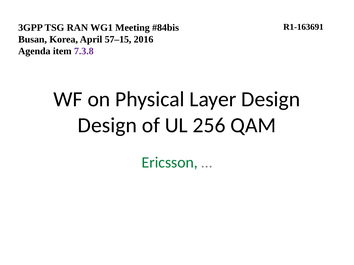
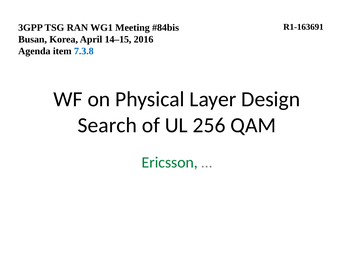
57–15: 57–15 -> 14–15
7.3.8 colour: purple -> blue
Design at (107, 125): Design -> Search
